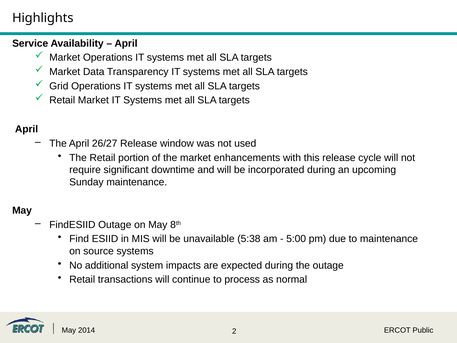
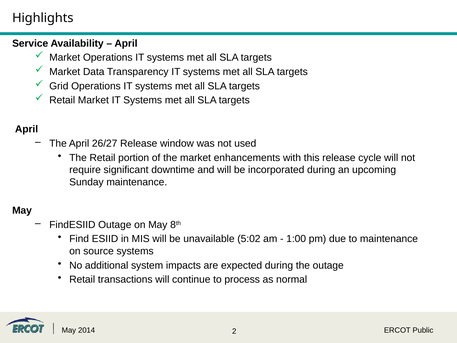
5:38: 5:38 -> 5:02
5:00: 5:00 -> 1:00
